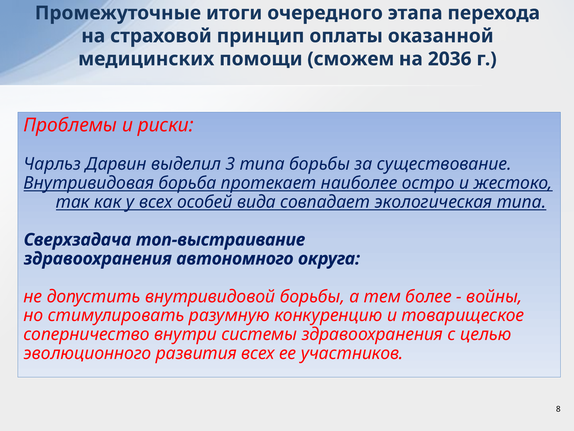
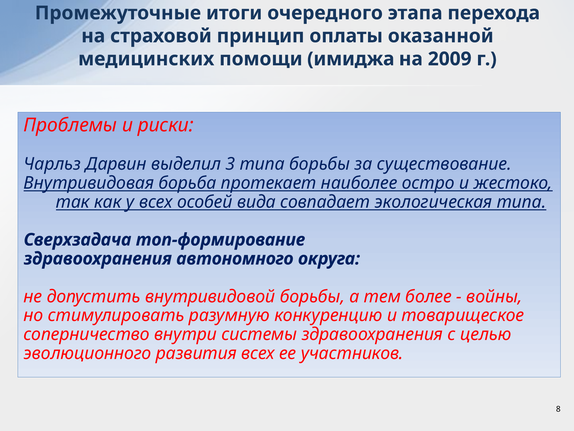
сможем: сможем -> имиджа
2036: 2036 -> 2009
топ-выстраивание: топ-выстраивание -> топ-формирование
